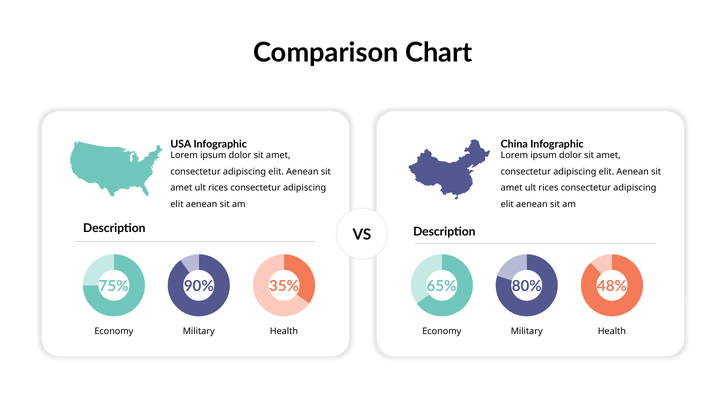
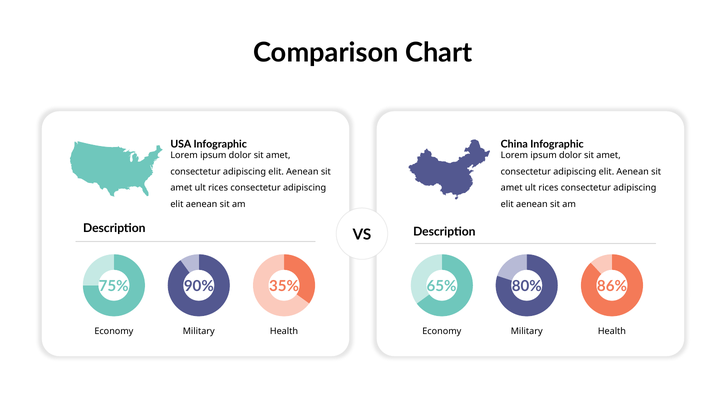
48%: 48% -> 86%
